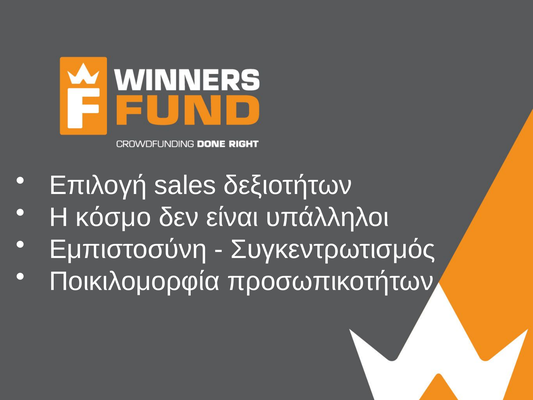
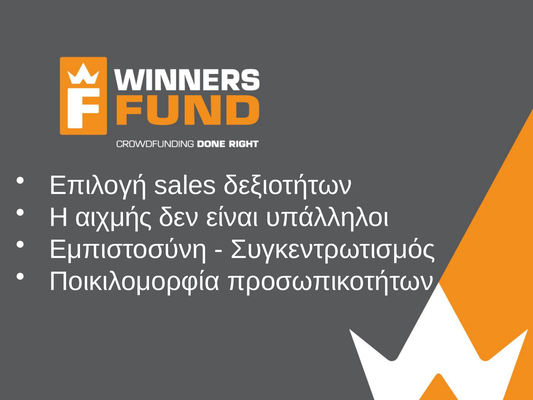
κόσμο: κόσμο -> αιχμής
